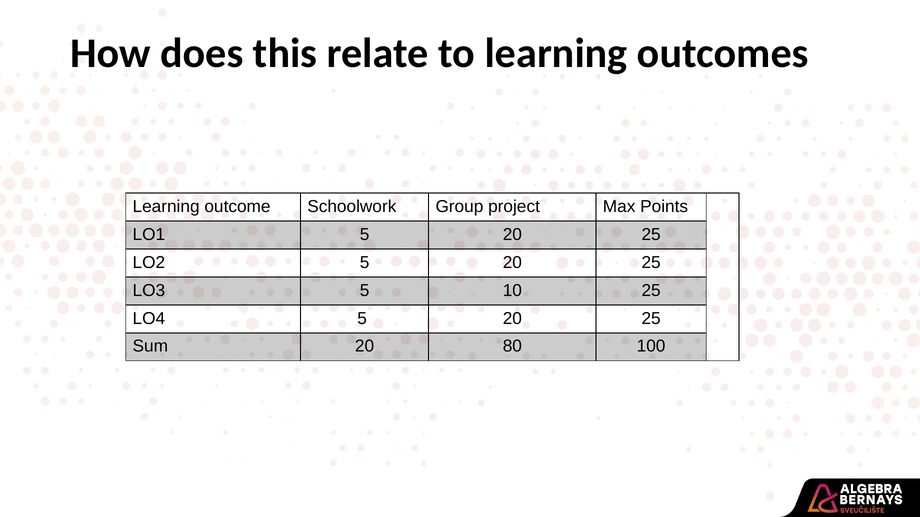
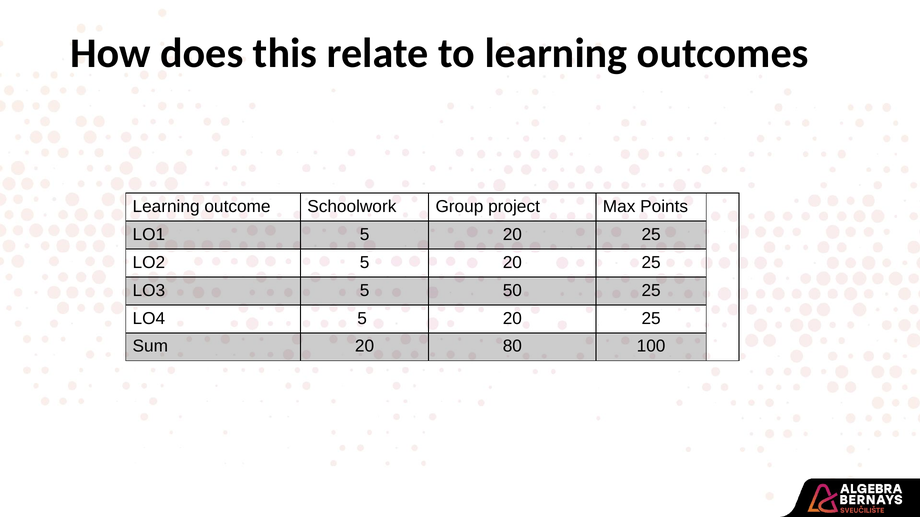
10: 10 -> 50
